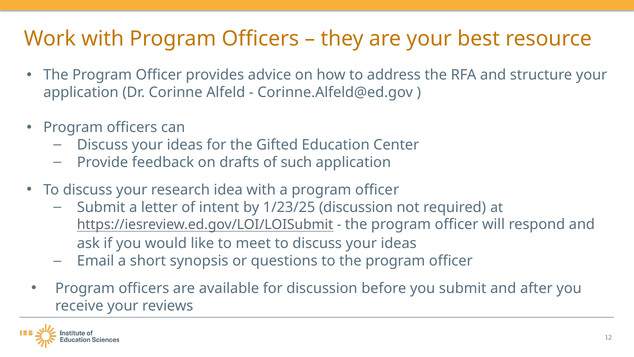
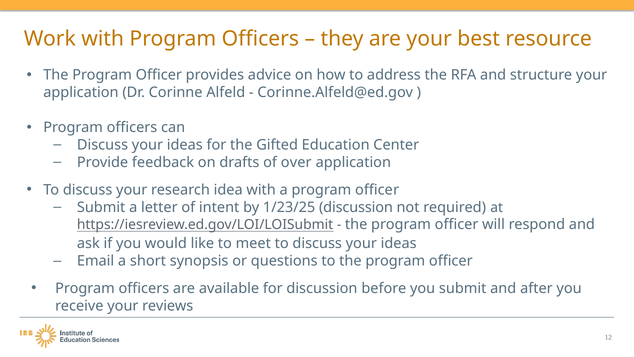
such: such -> over
